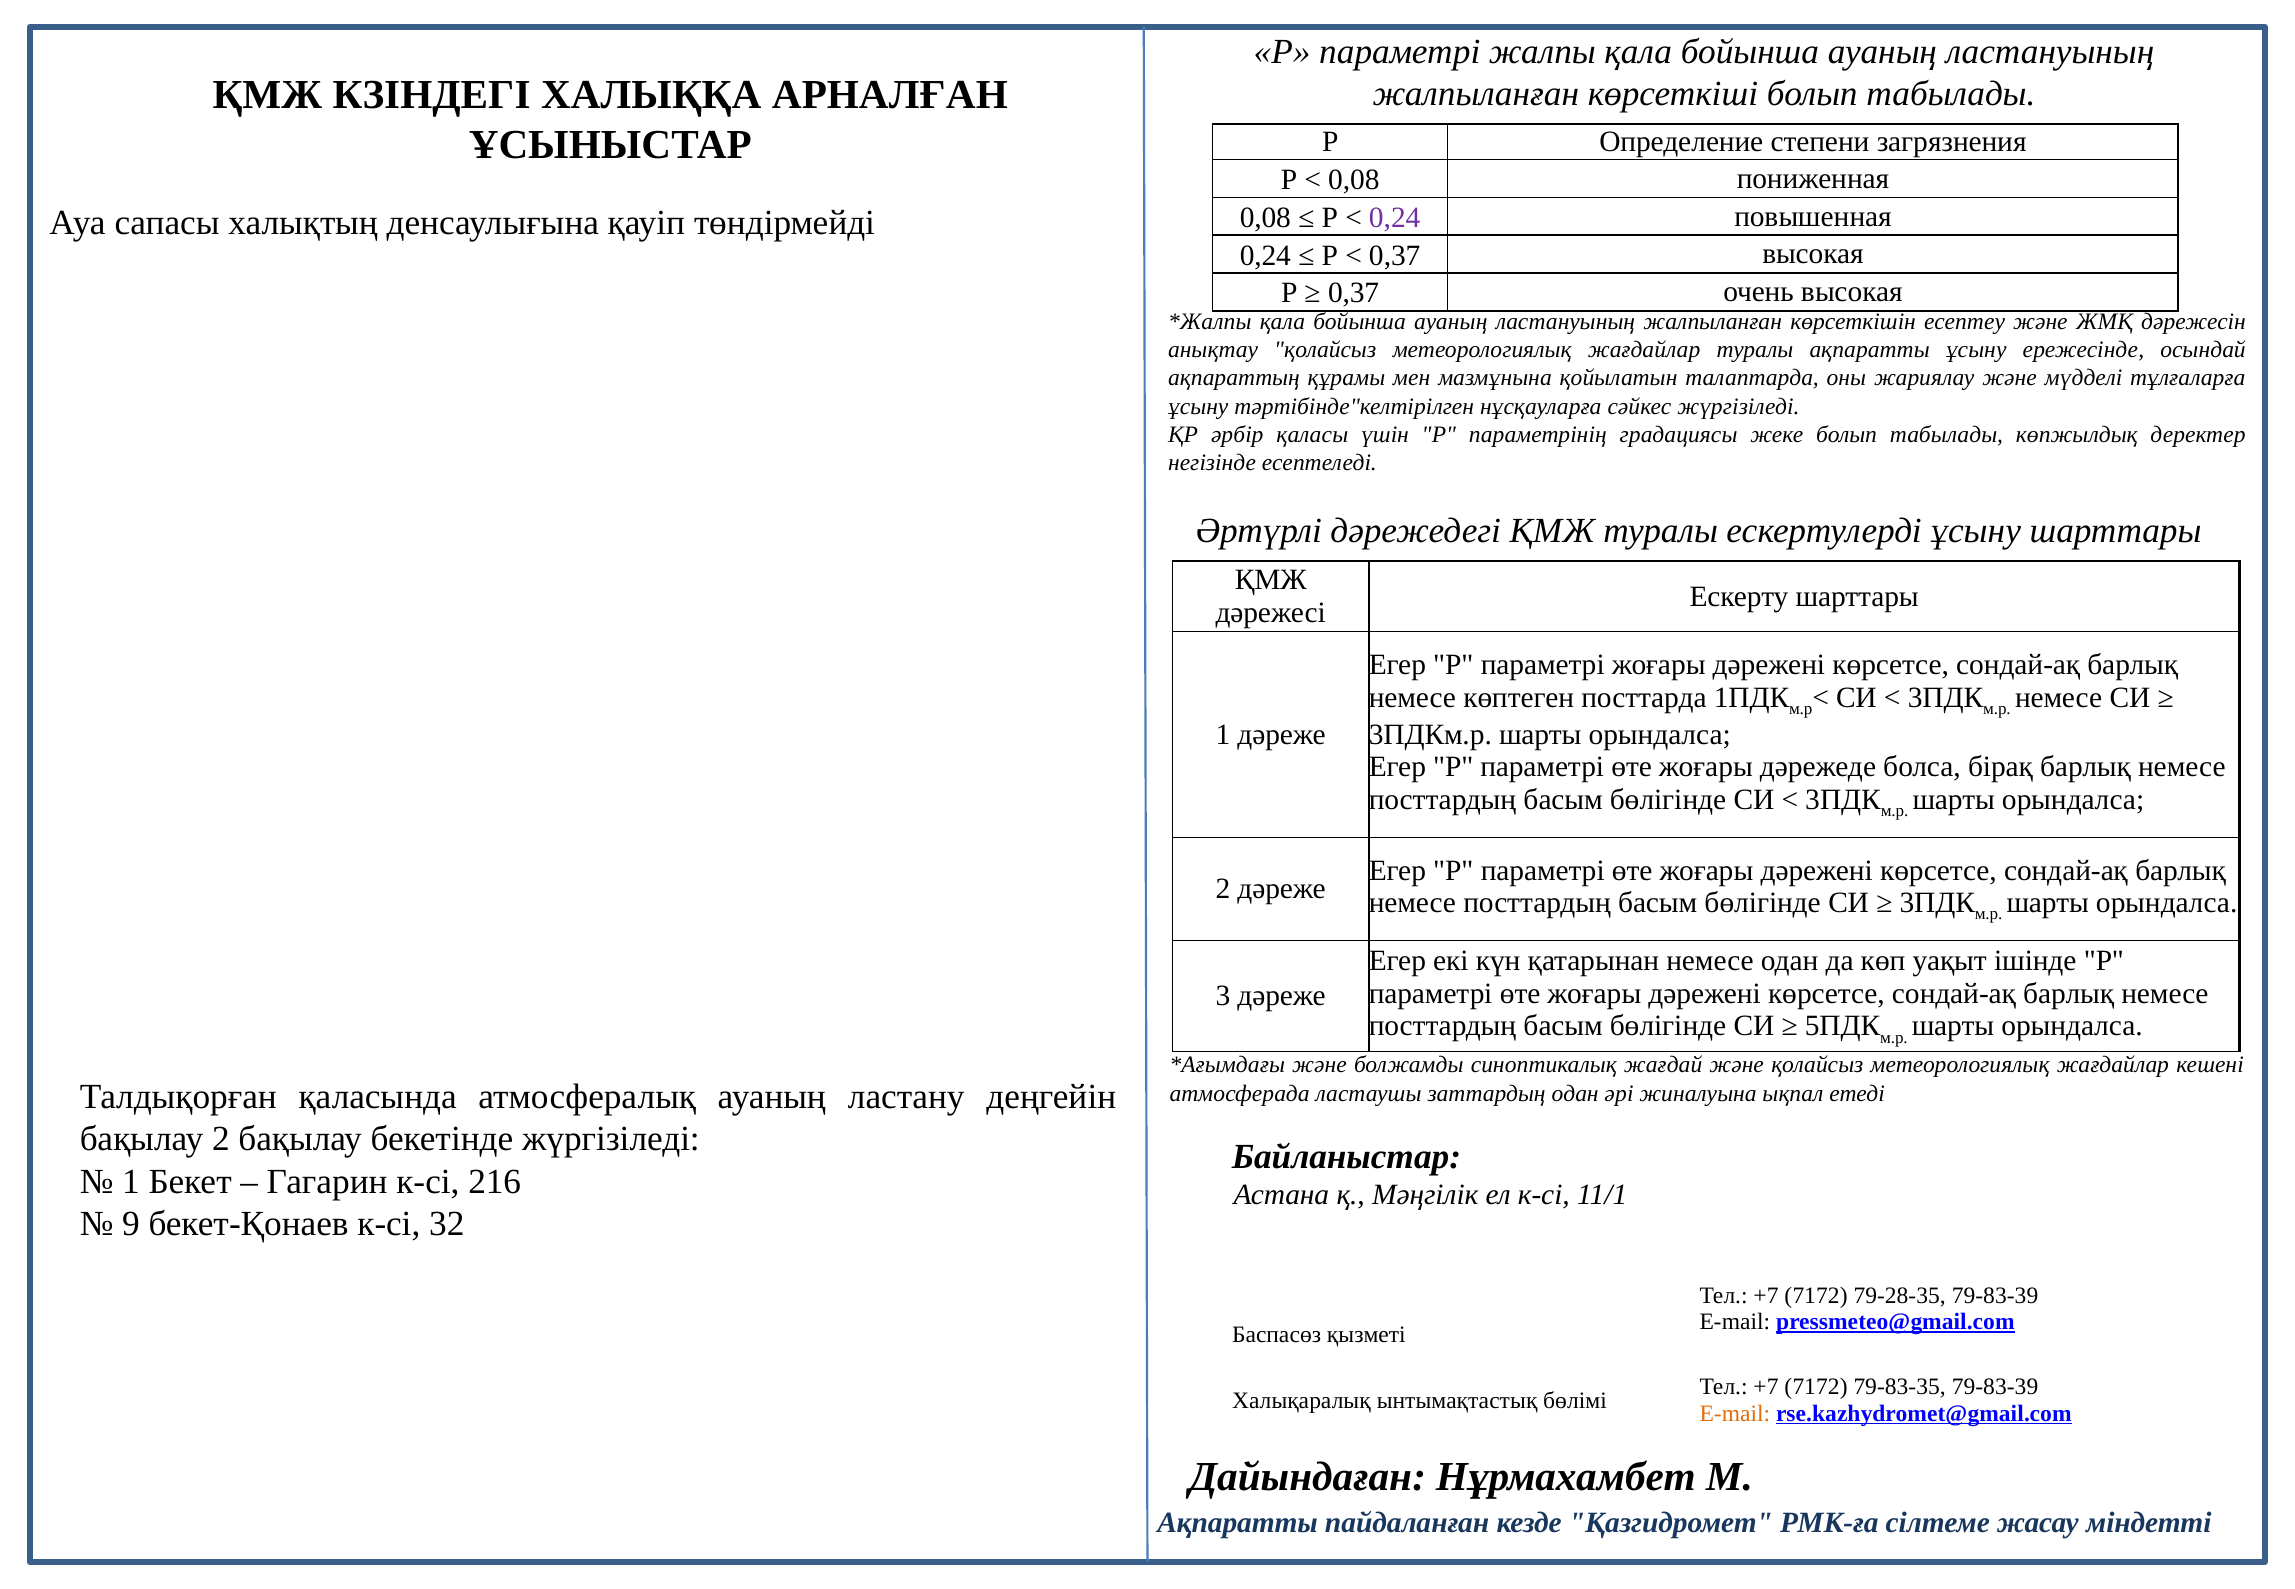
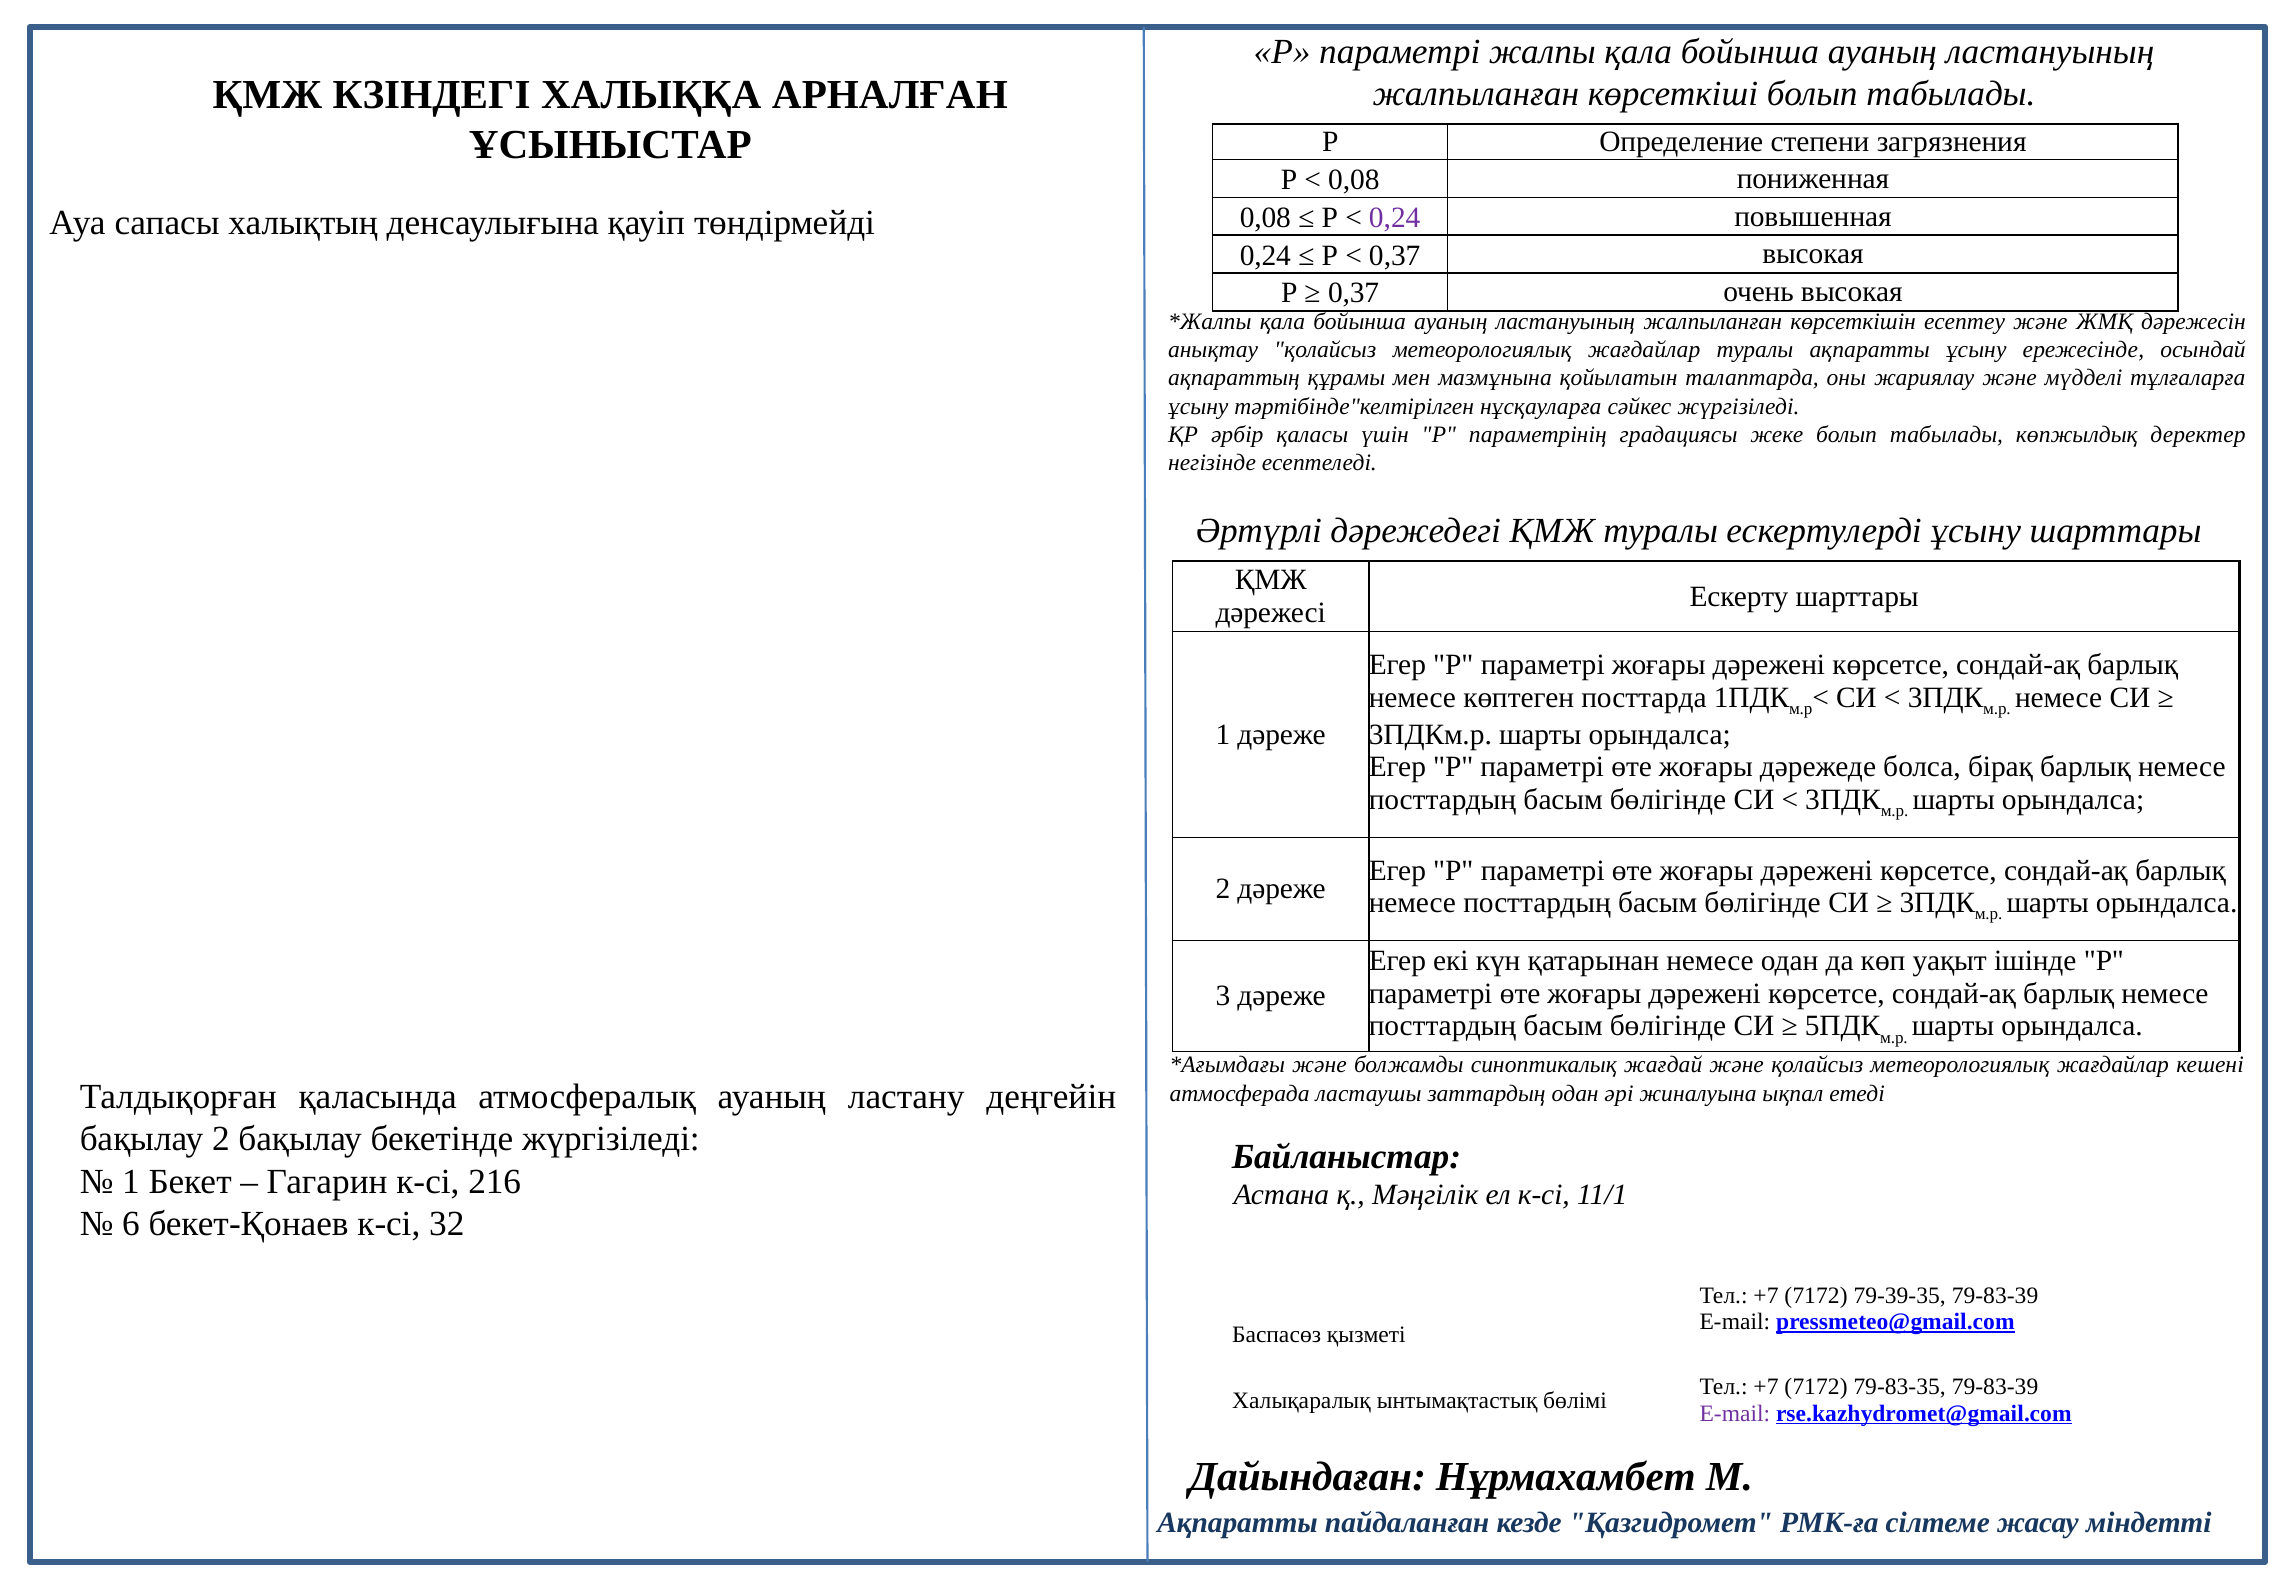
9: 9 -> 6
79-28-35: 79-28-35 -> 79-39-35
E-mail at (1735, 1413) colour: orange -> purple
